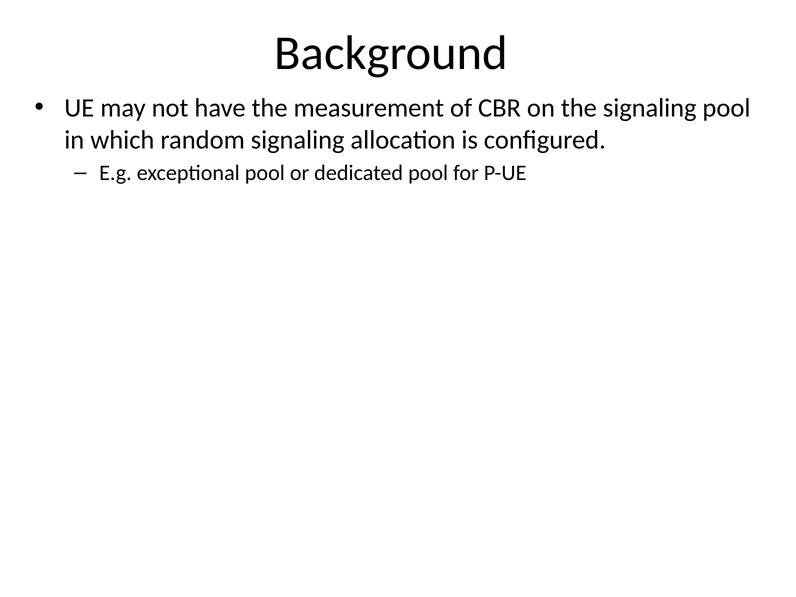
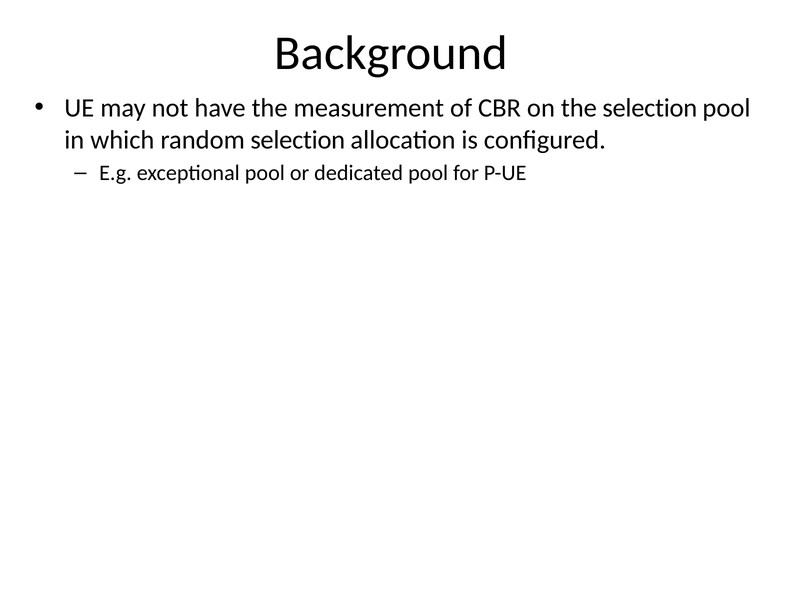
the signaling: signaling -> selection
random signaling: signaling -> selection
